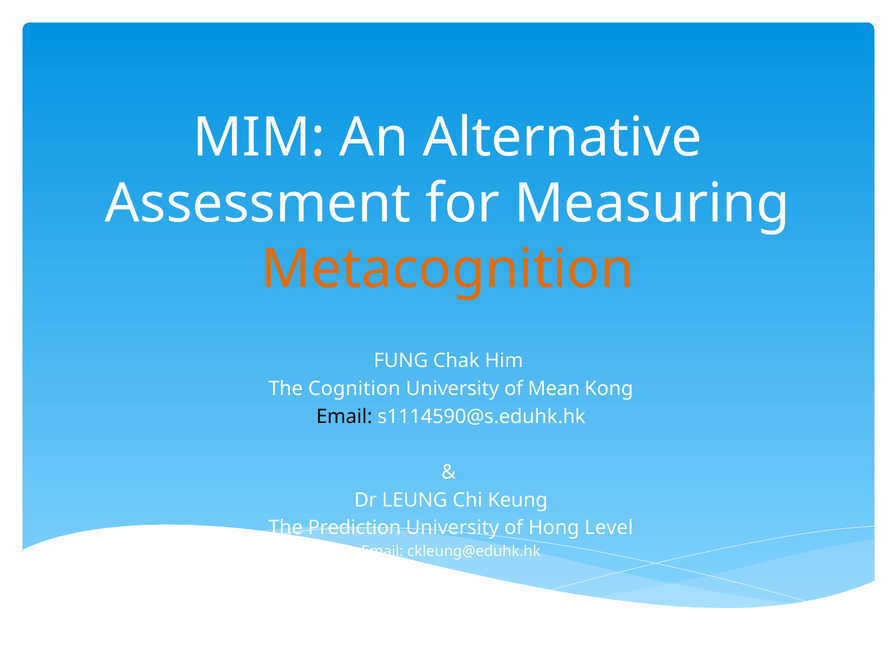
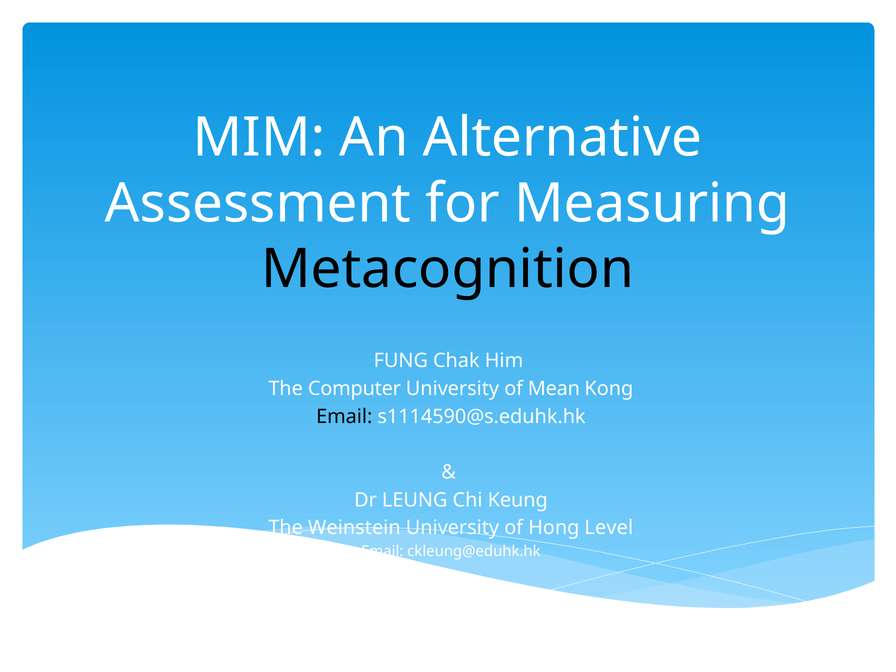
Metacognition colour: orange -> black
Cognition: Cognition -> Computer
Prediction: Prediction -> Weinstein
